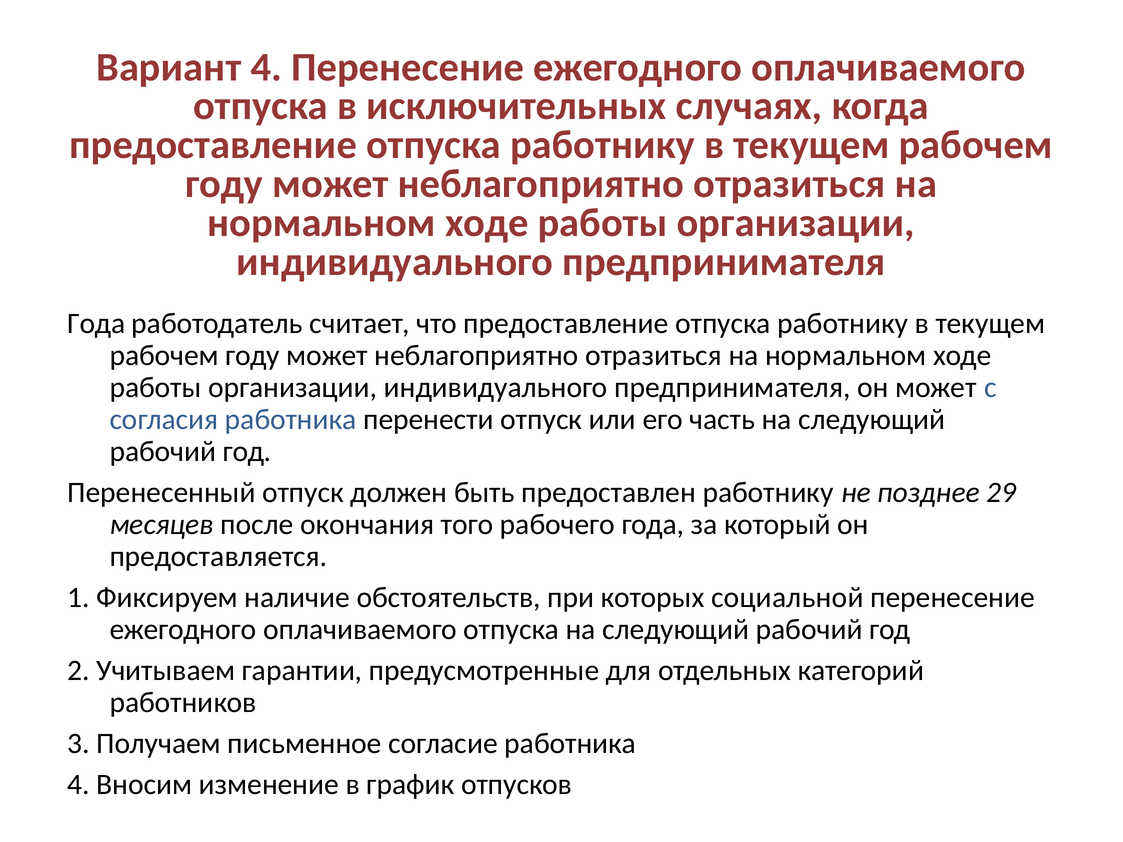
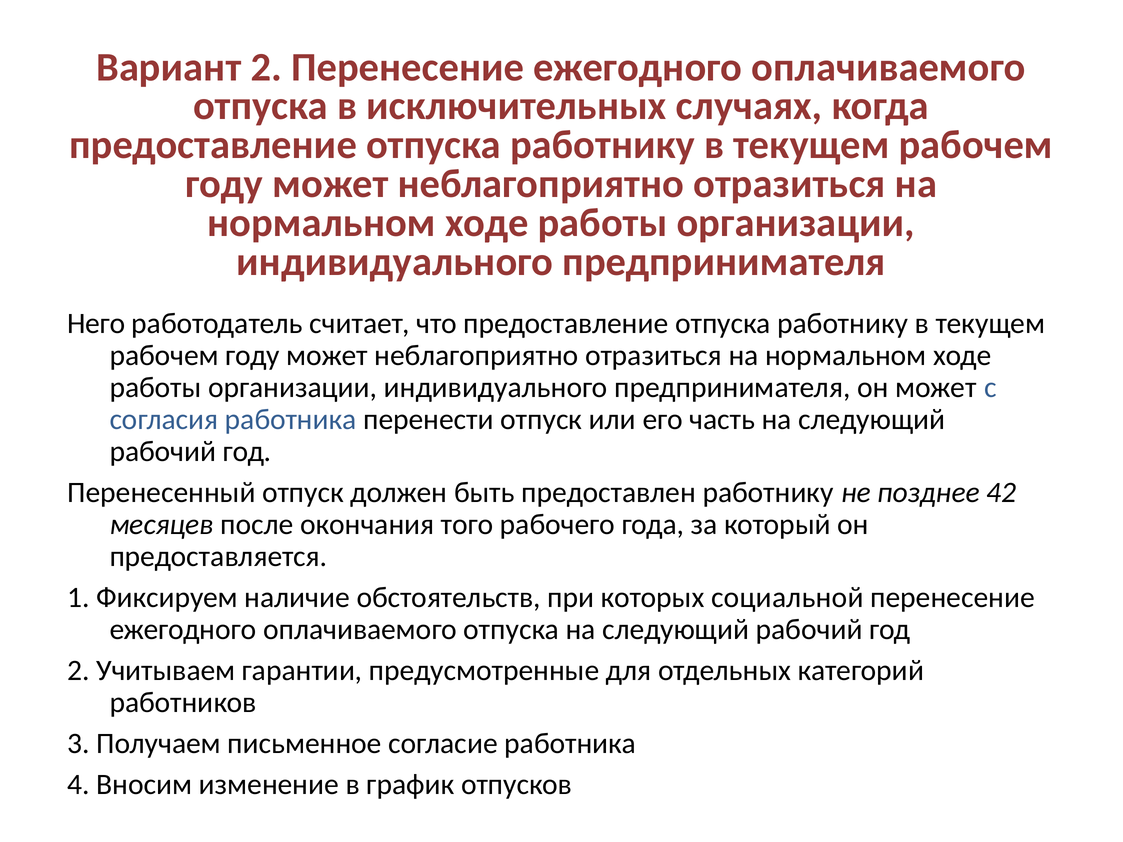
Вариант 4: 4 -> 2
Года at (96, 324): Года -> Него
29: 29 -> 42
